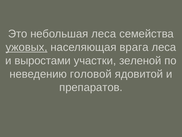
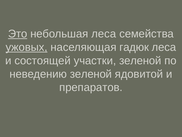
Это underline: none -> present
врага: врага -> гадюк
выростами: выростами -> состоящей
неведению головой: головой -> зеленой
